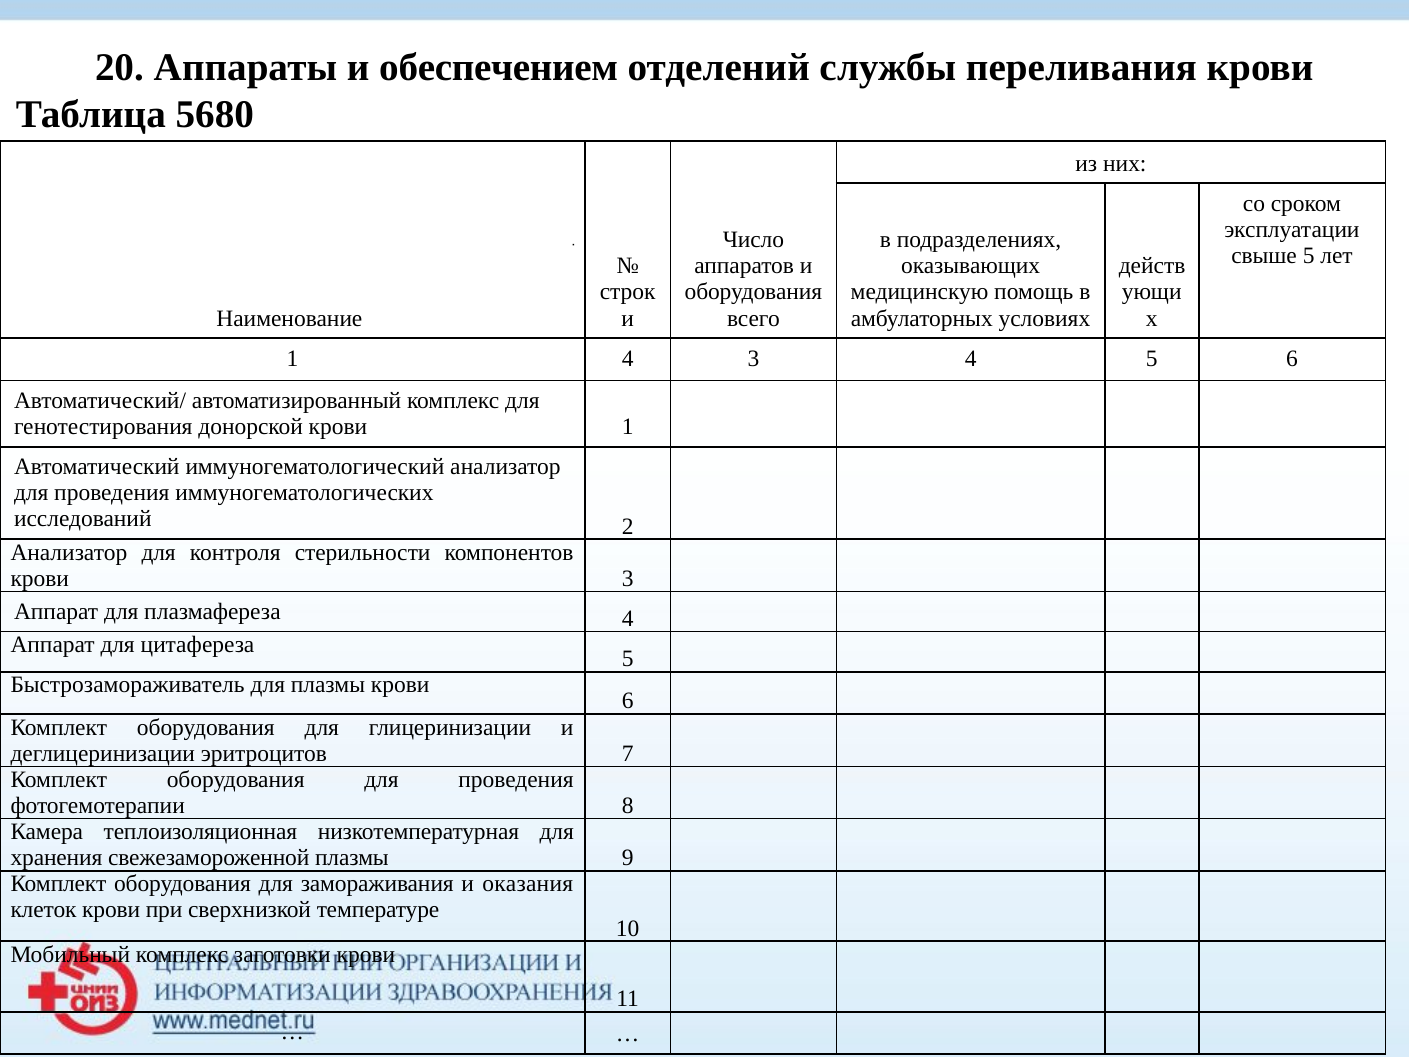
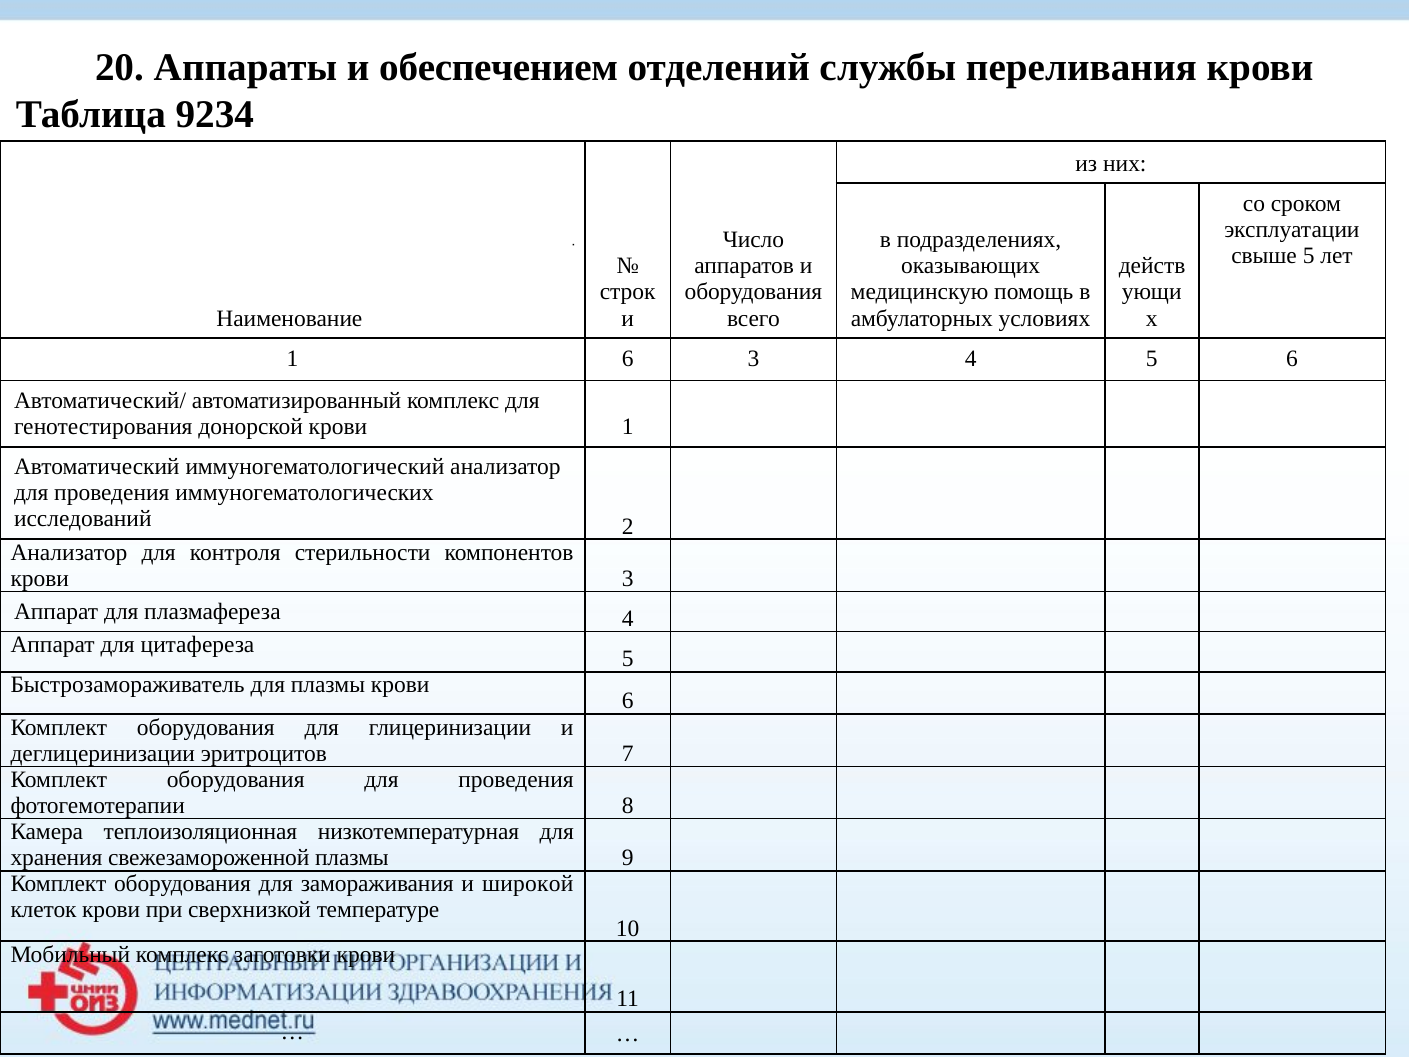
5680: 5680 -> 9234
1 4: 4 -> 6
оказания: оказания -> широкой
